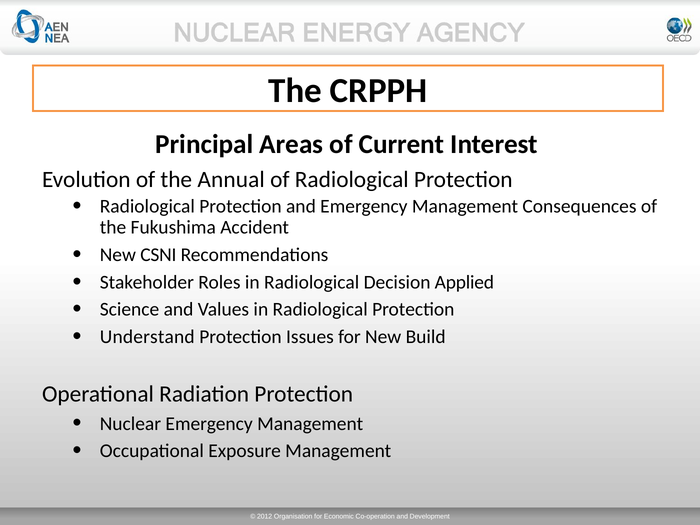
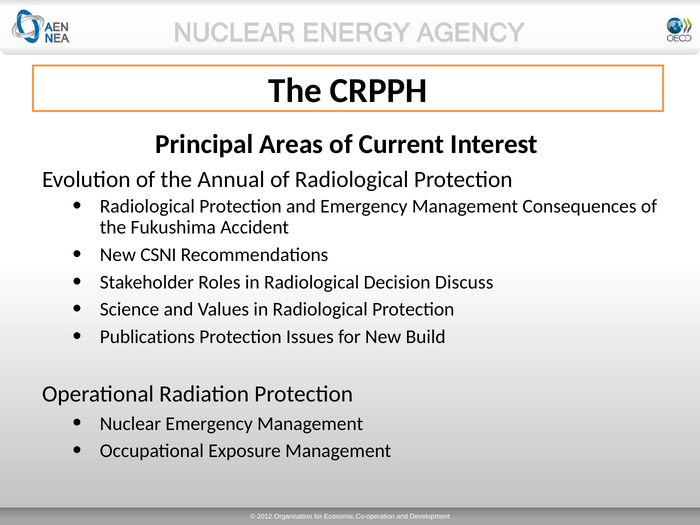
Applied: Applied -> Discuss
Understand: Understand -> Publications
